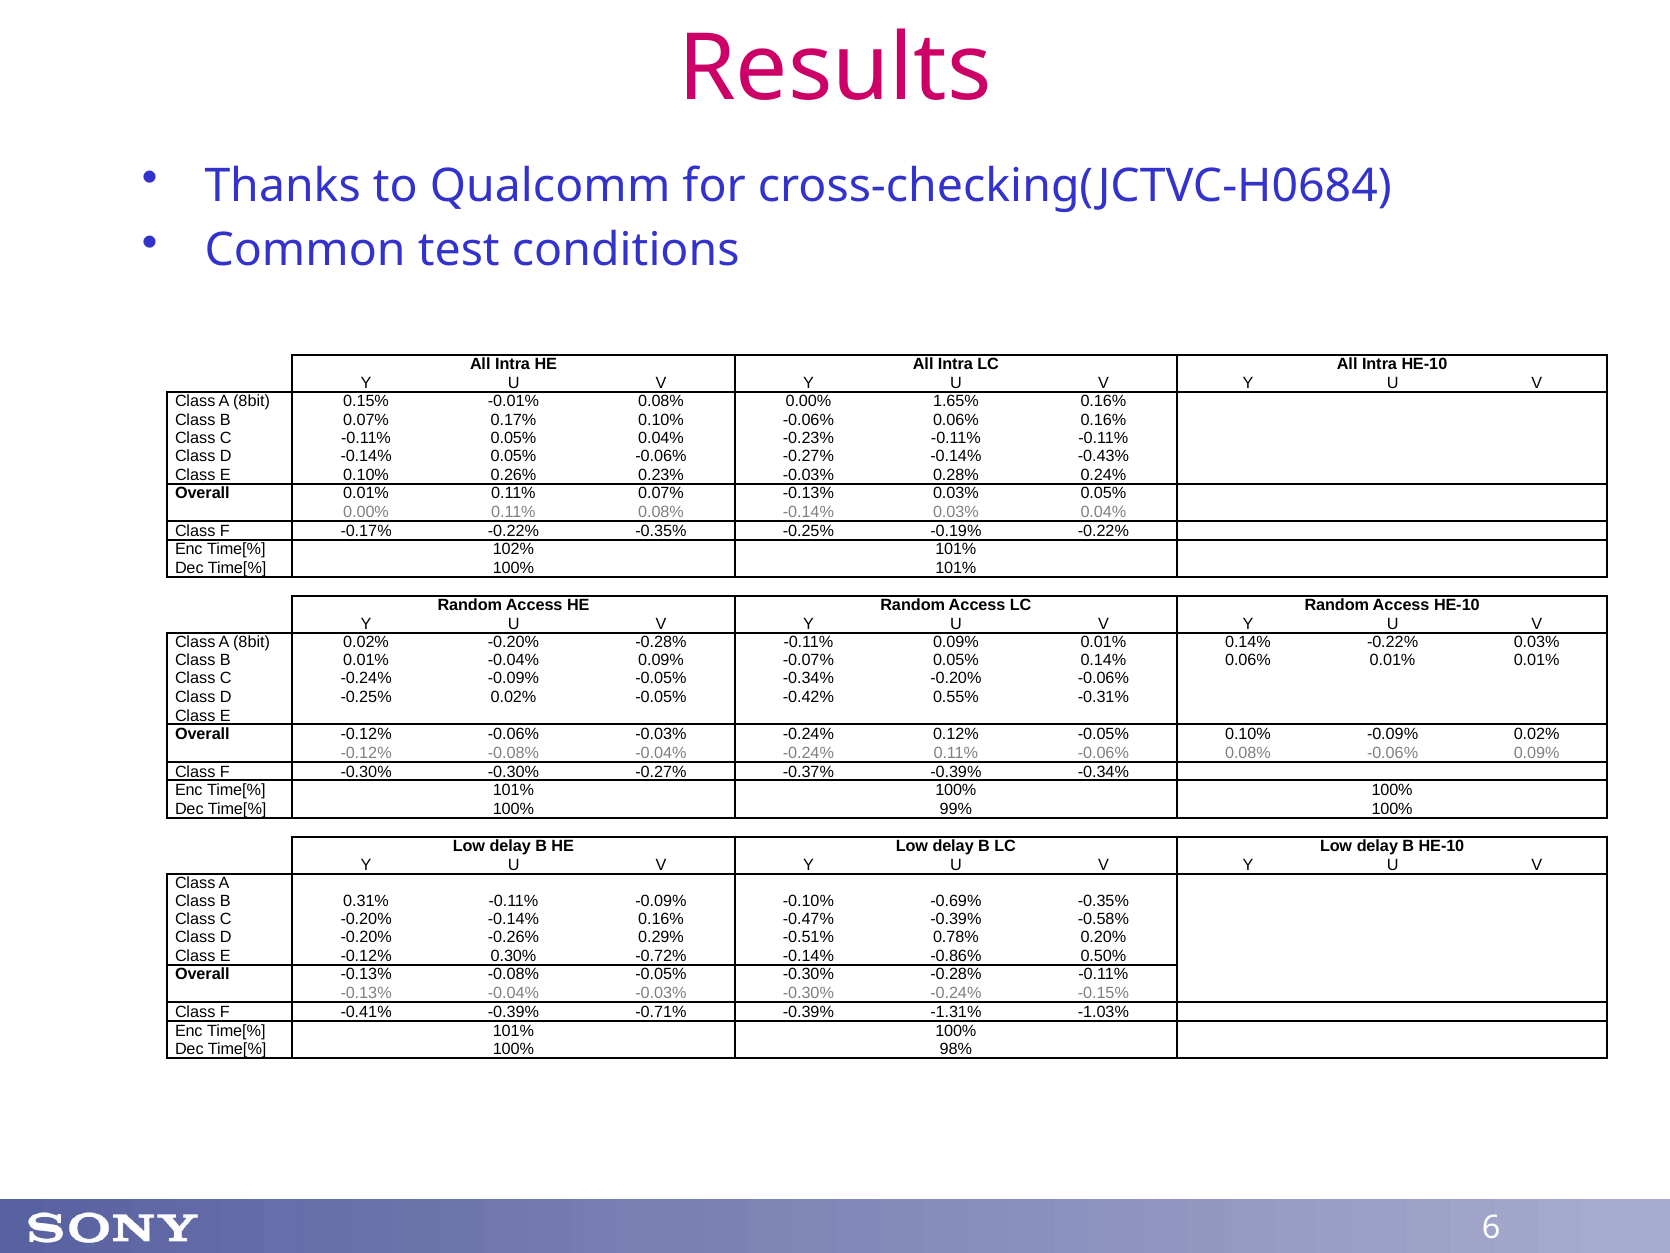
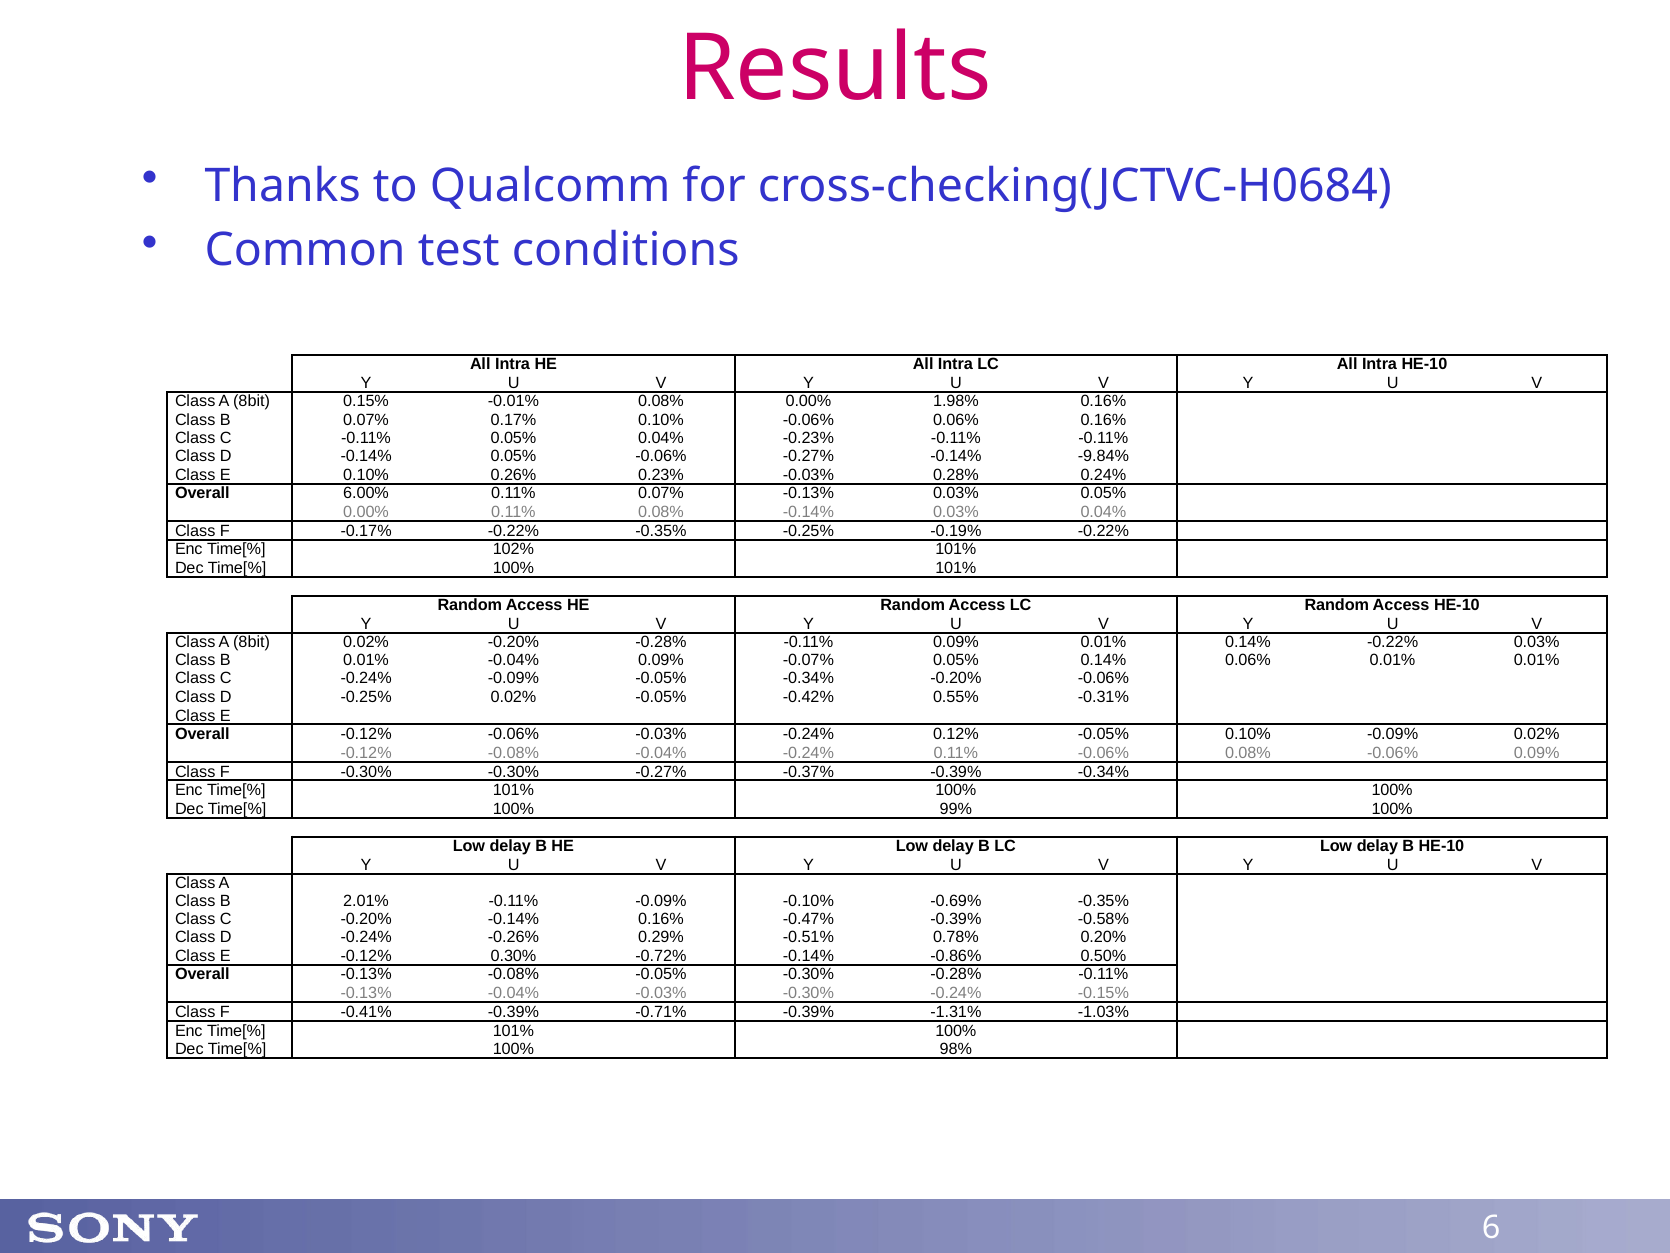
1.65%: 1.65% -> 1.98%
-0.43%: -0.43% -> -9.84%
Overall 0.01%: 0.01% -> 6.00%
0.31%: 0.31% -> 2.01%
D -0.20%: -0.20% -> -0.24%
